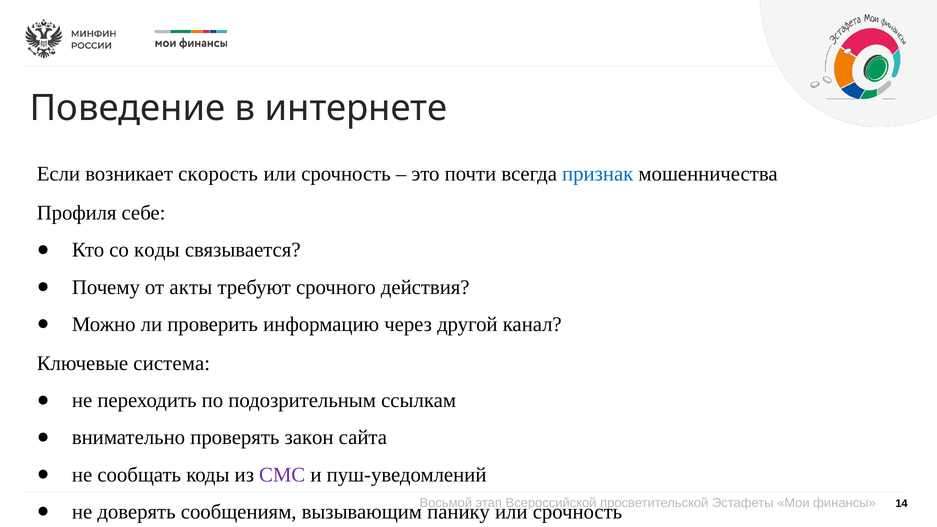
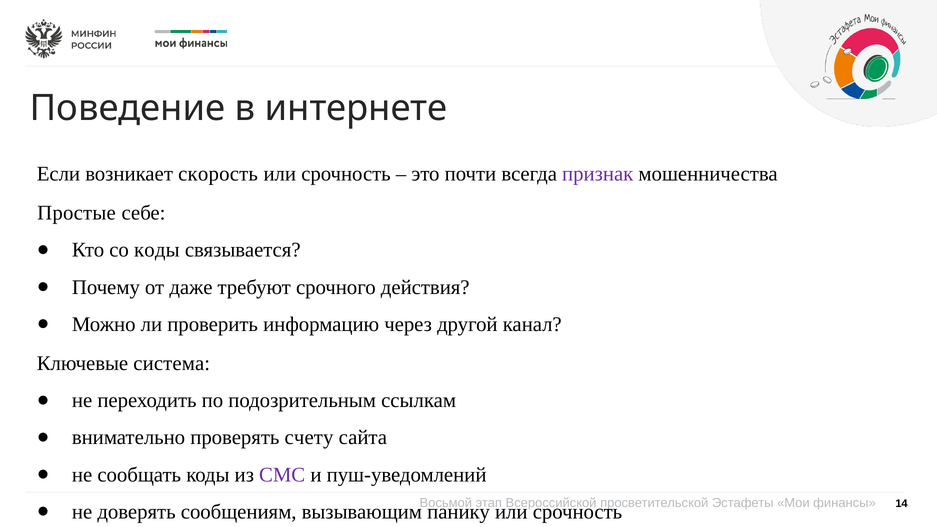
признак colour: blue -> purple
Профиля: Профиля -> Простые
акты: акты -> даже
закон: закон -> счету
